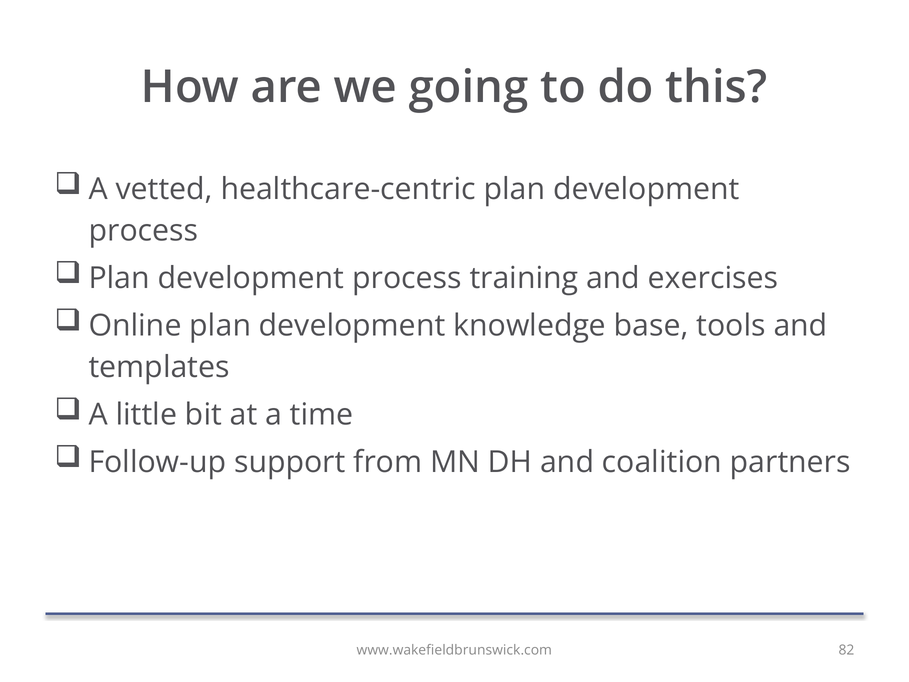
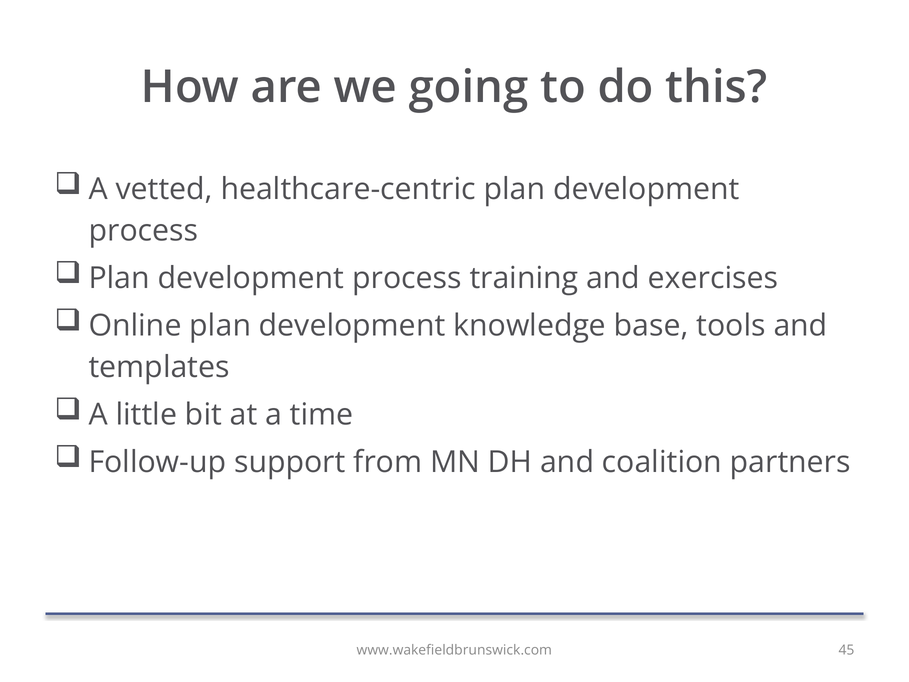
82: 82 -> 45
